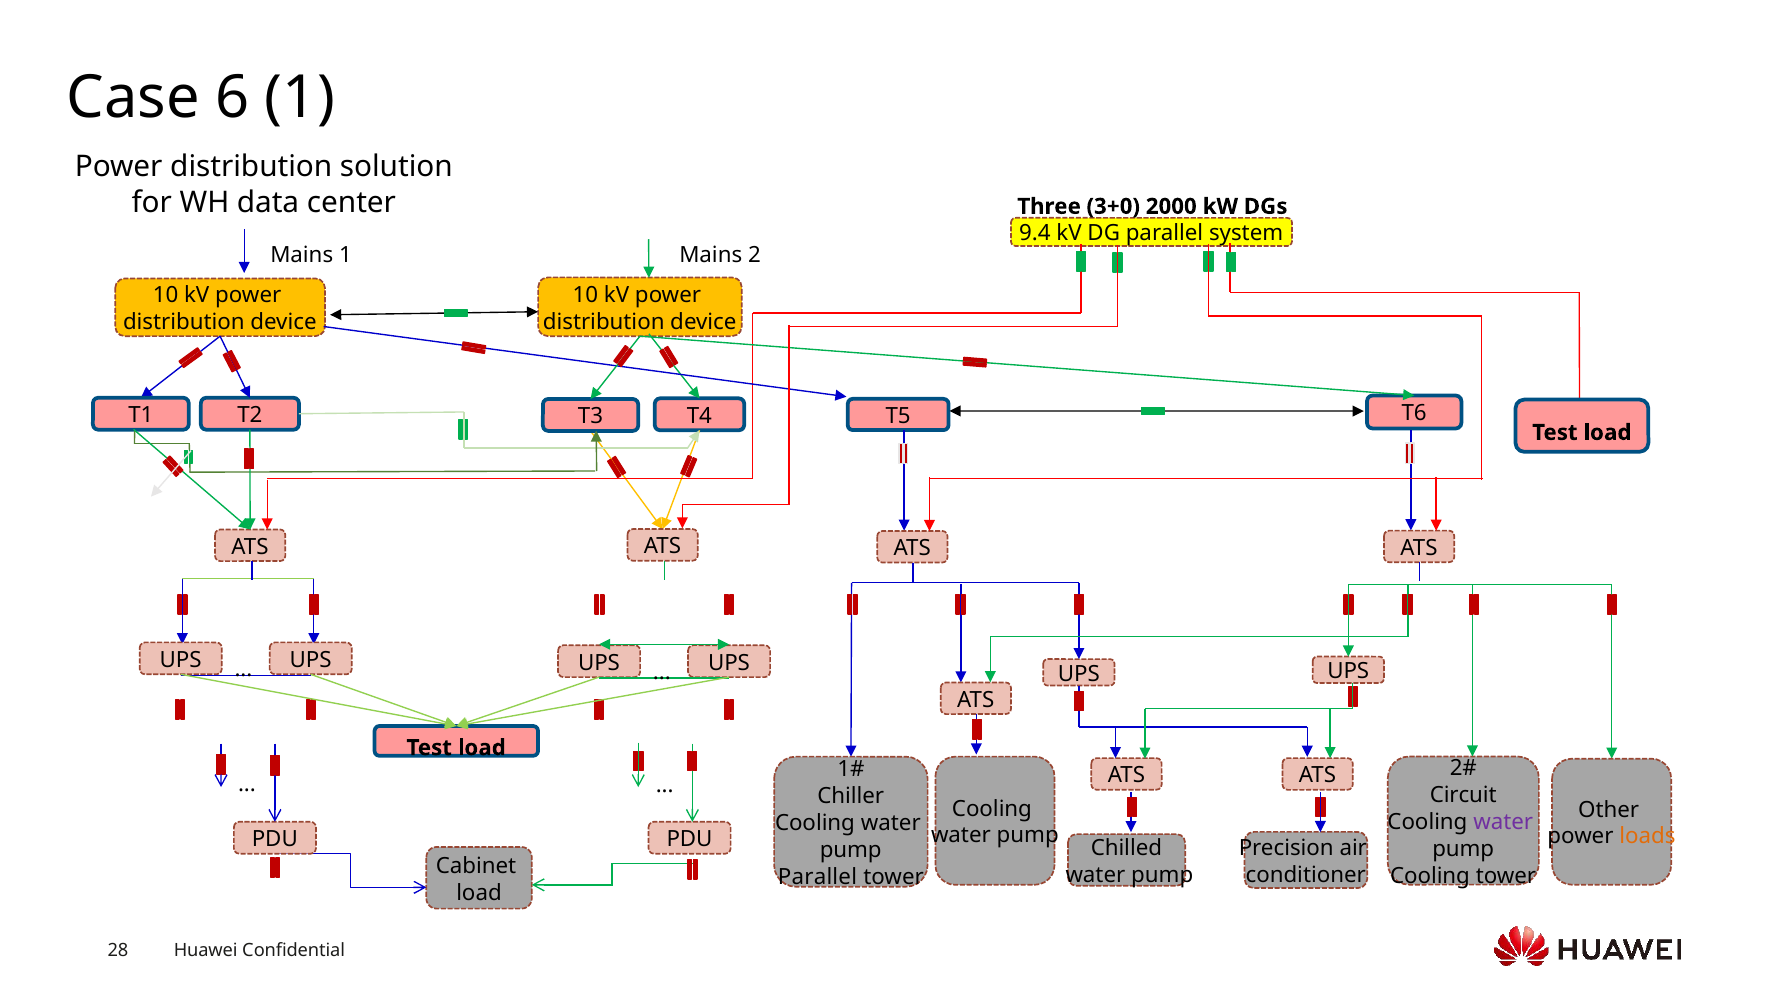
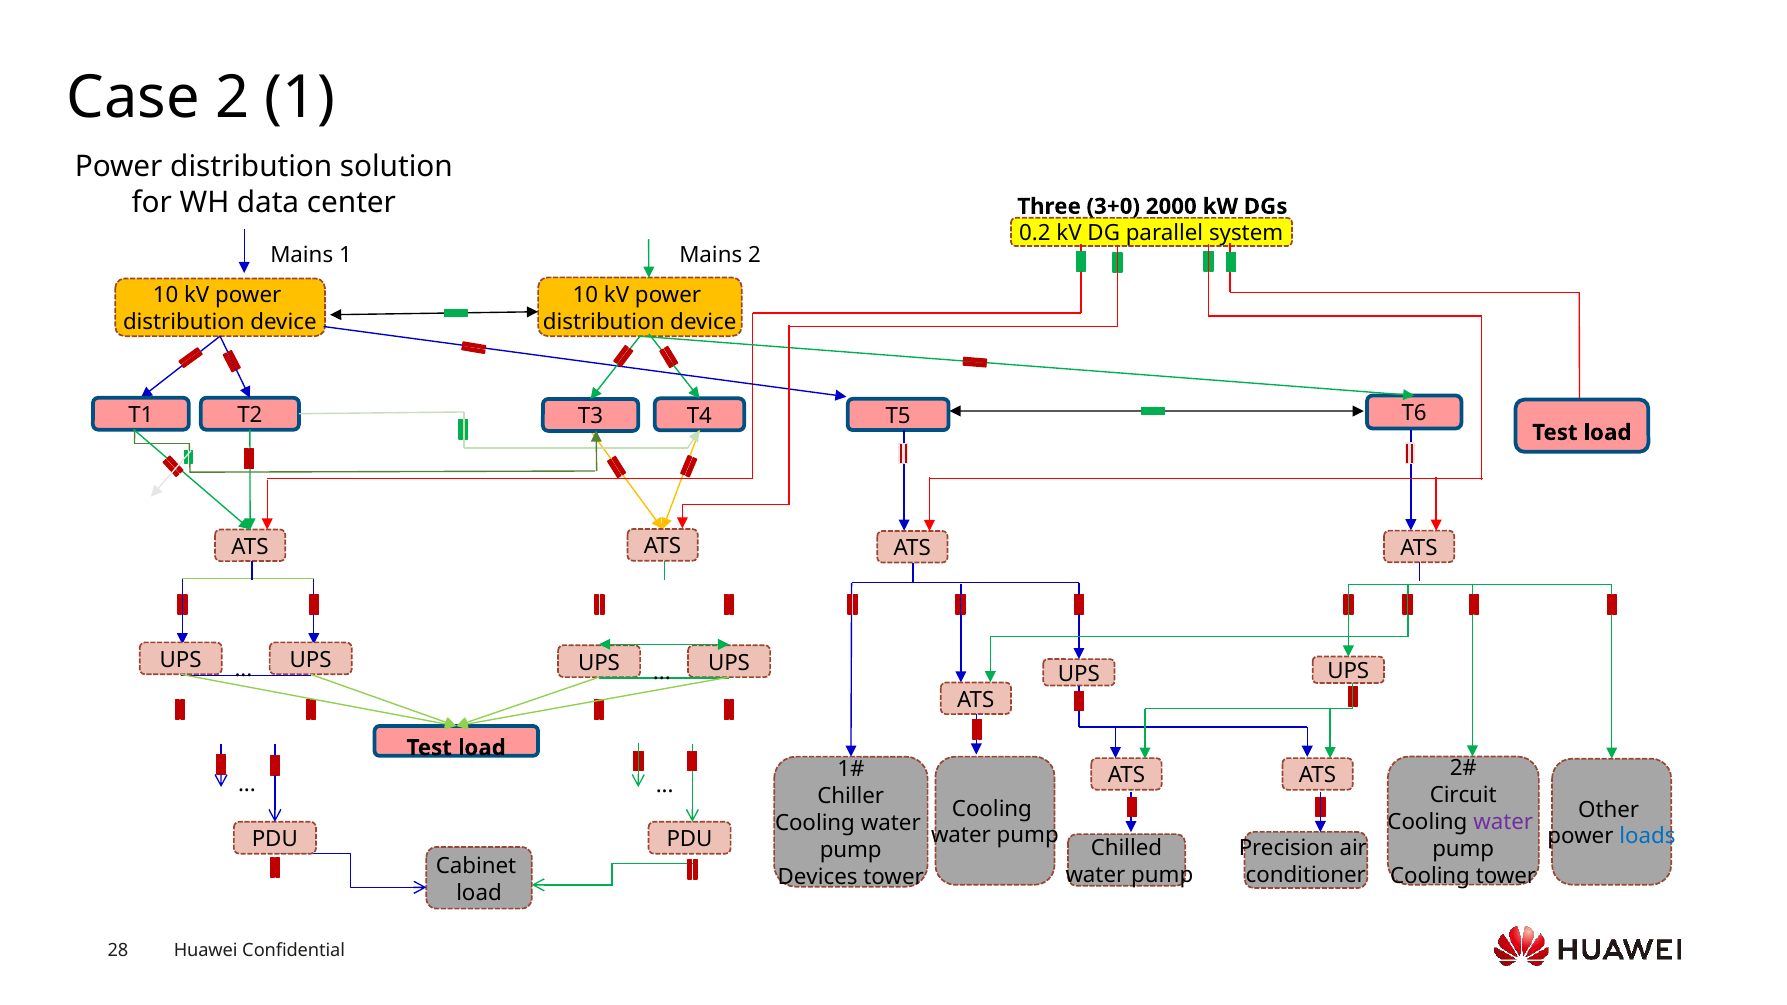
Case 6: 6 -> 2
9.4: 9.4 -> 0.2
loads colour: orange -> blue
Parallel at (817, 877): Parallel -> Devices
